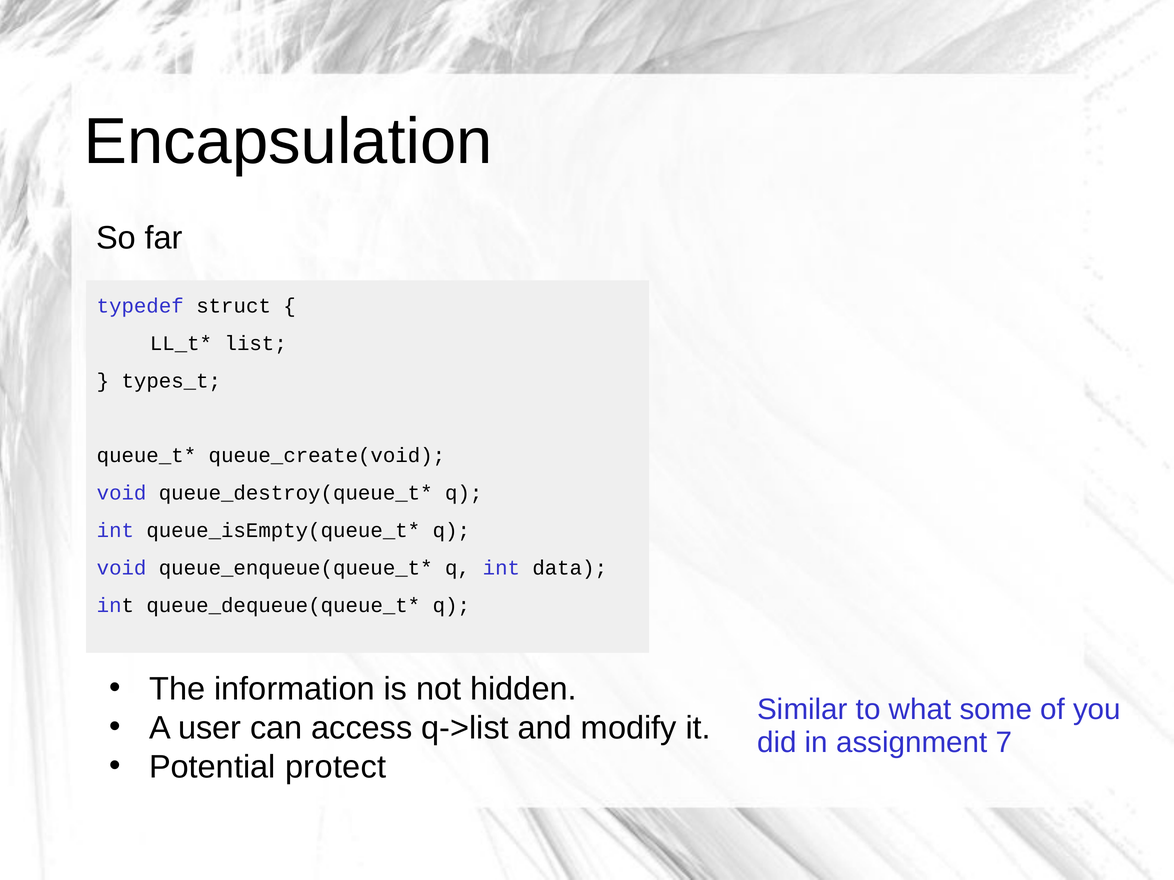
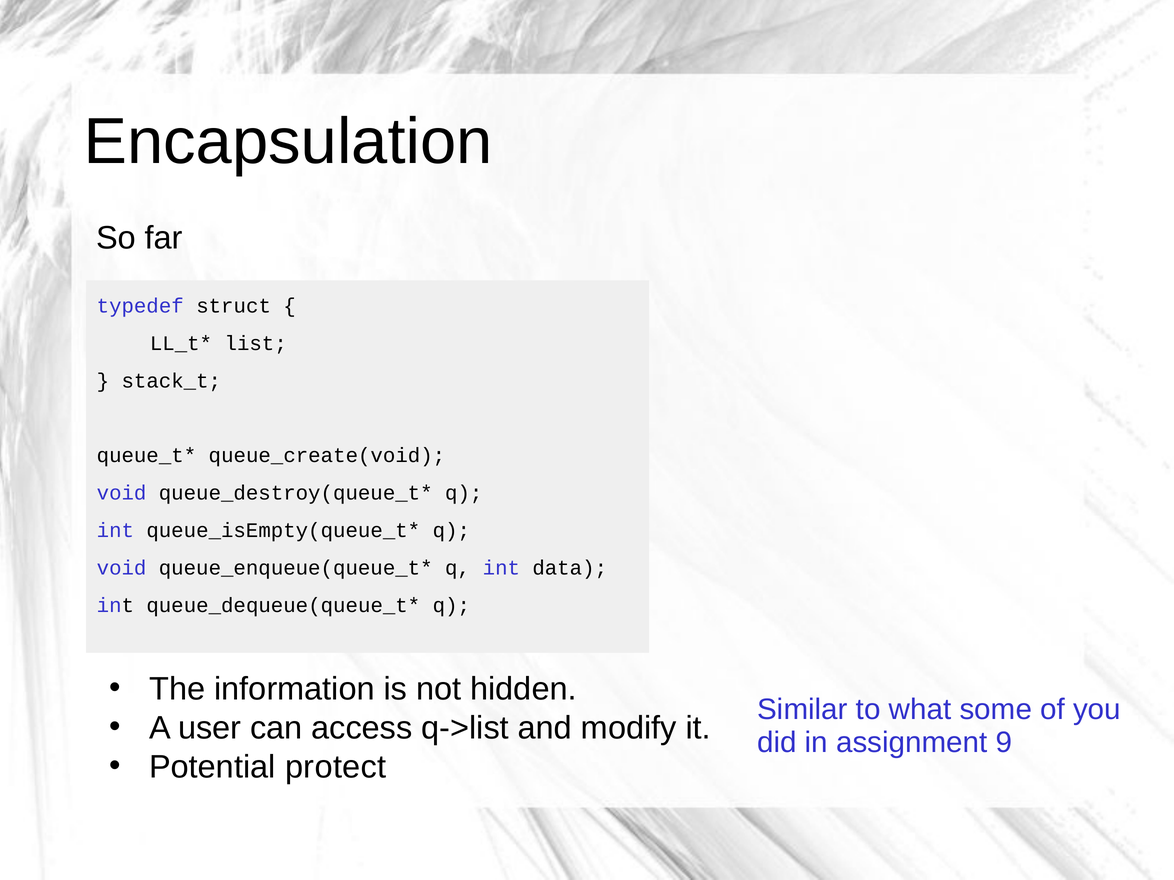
types_t: types_t -> stack_t
7: 7 -> 9
